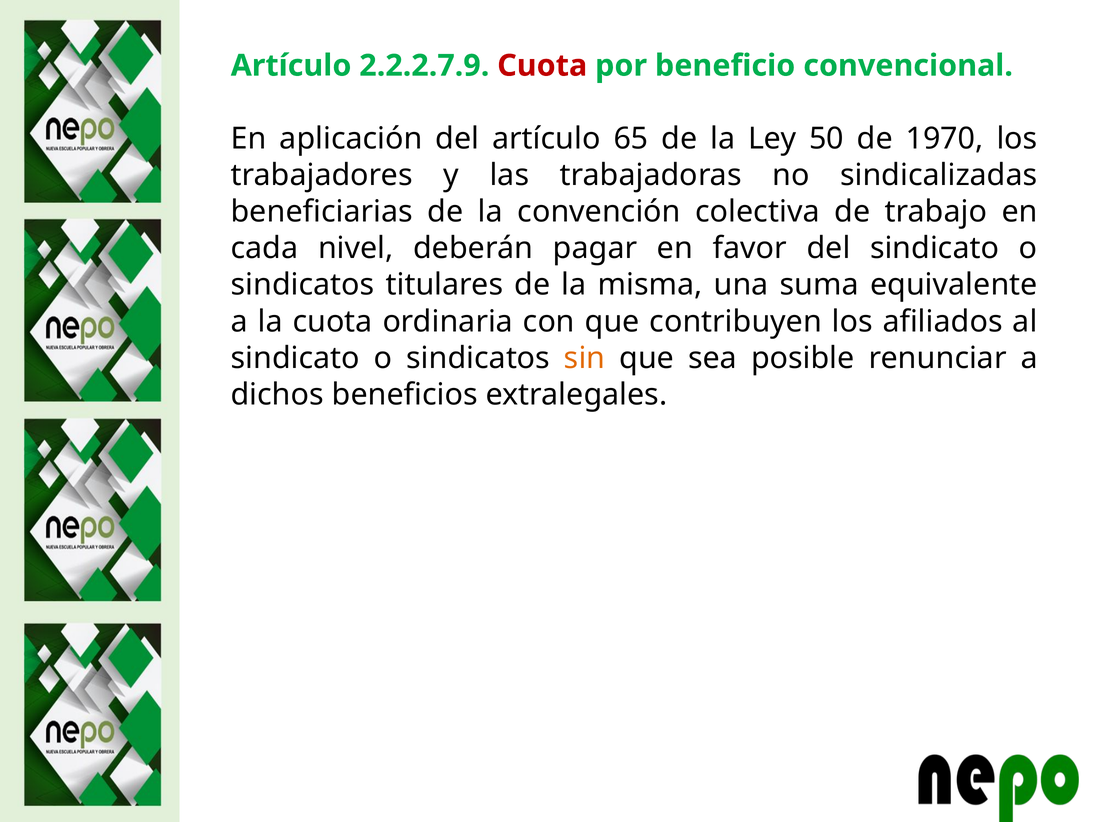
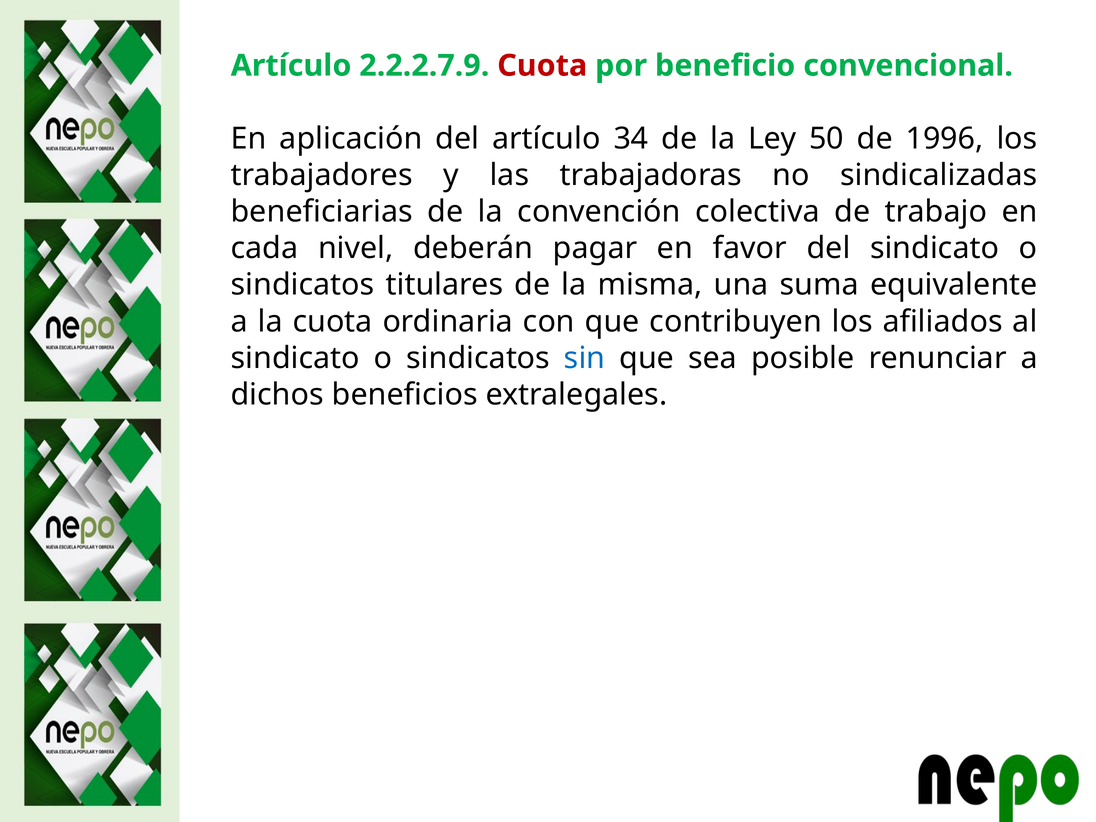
65: 65 -> 34
1970: 1970 -> 1996
sin colour: orange -> blue
